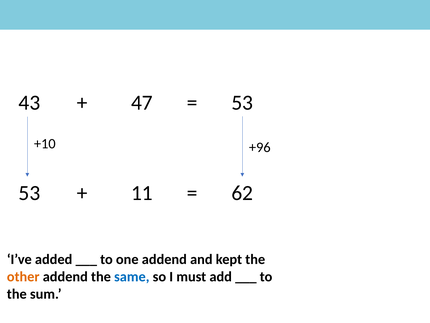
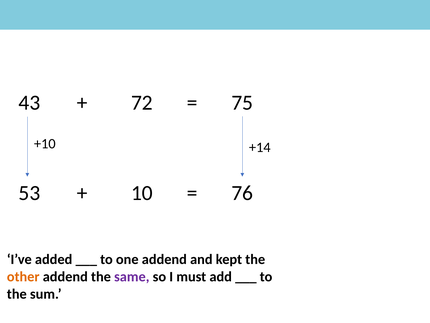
47: 47 -> 72
53 at (242, 103): 53 -> 75
+96: +96 -> +14
11: 11 -> 10
62: 62 -> 76
same colour: blue -> purple
